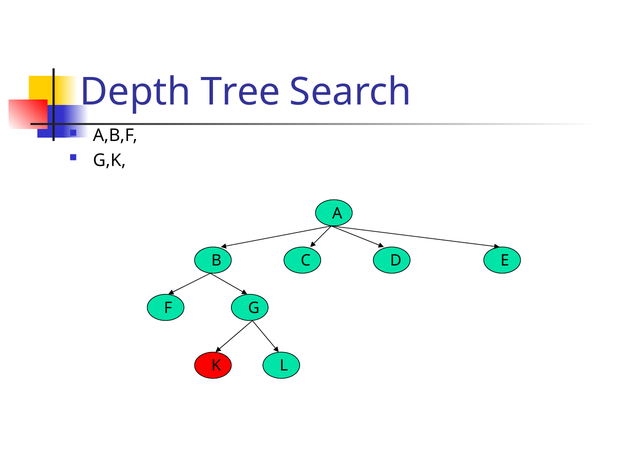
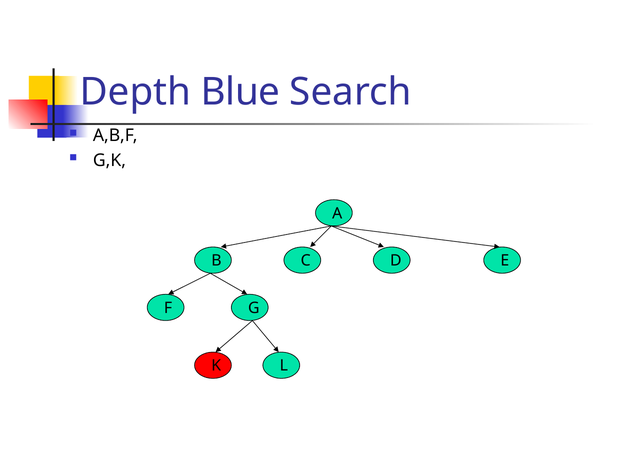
Tree: Tree -> Blue
